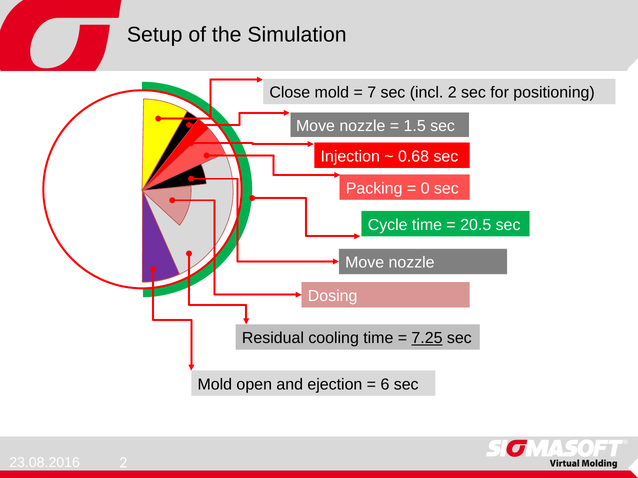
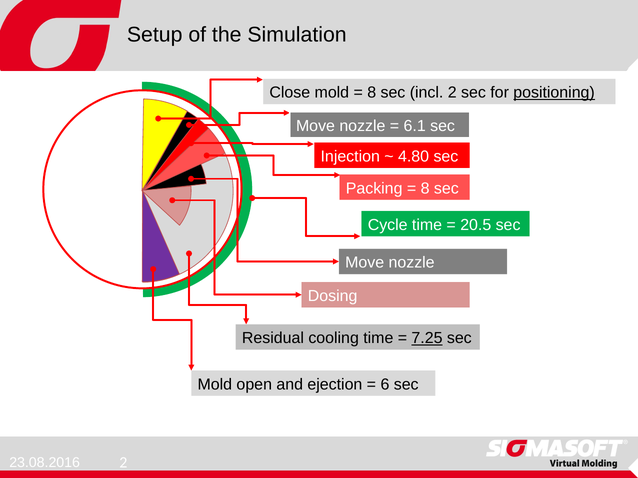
7 at (372, 93): 7 -> 8
positioning underline: none -> present
1.5: 1.5 -> 6.1
0.68: 0.68 -> 4.80
0 at (425, 188): 0 -> 8
